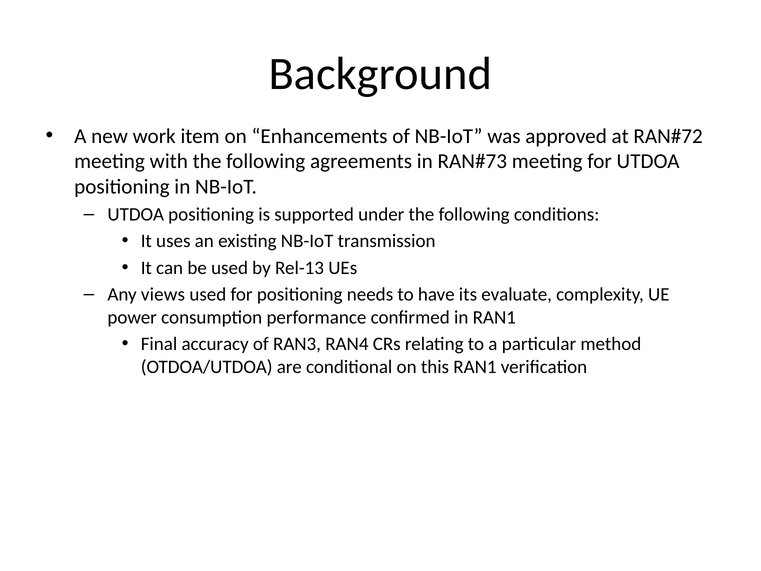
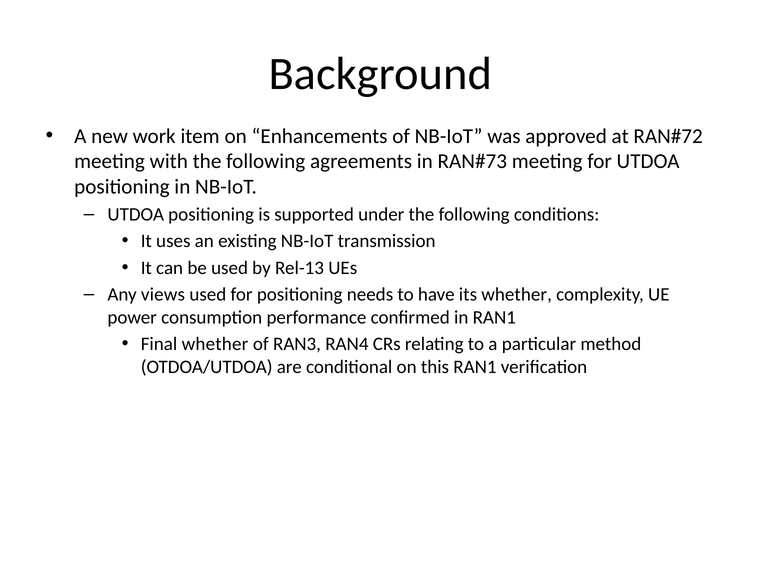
its evaluate: evaluate -> whether
Final accuracy: accuracy -> whether
